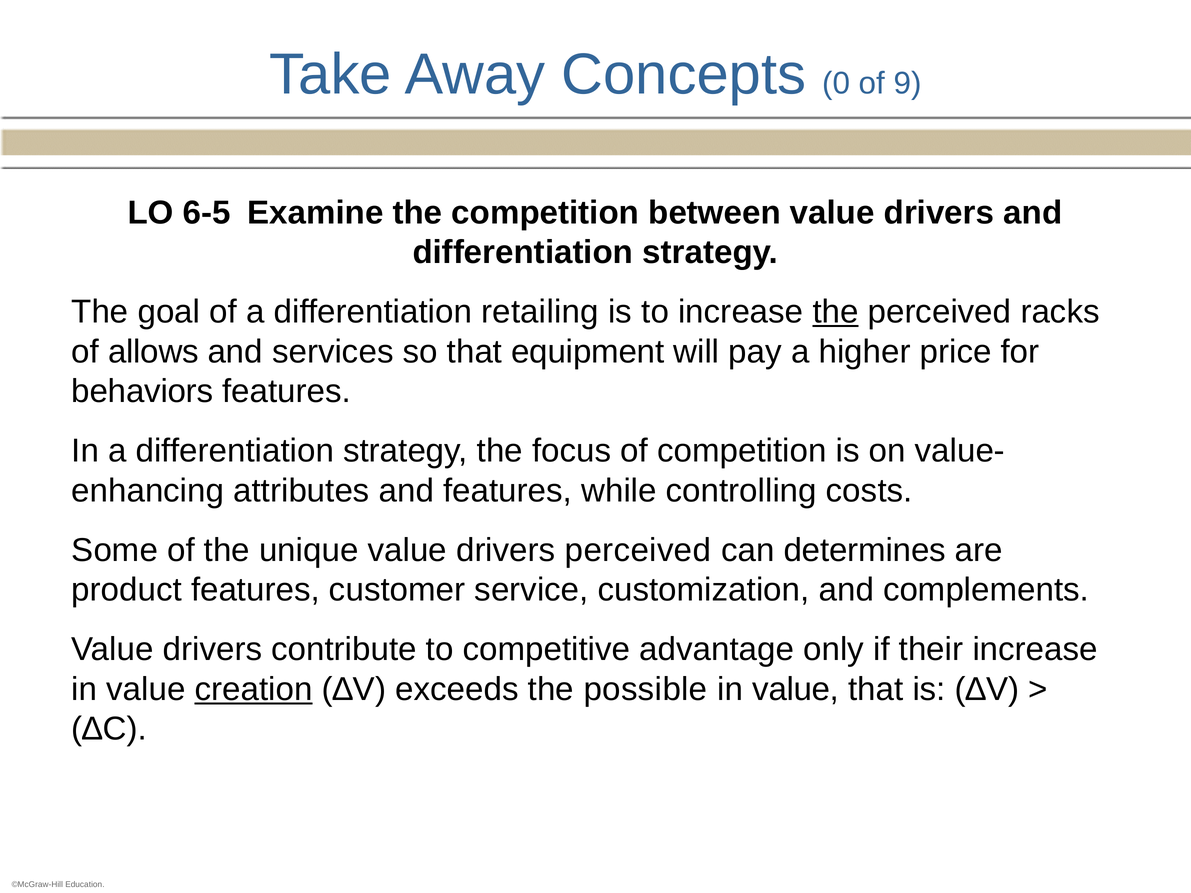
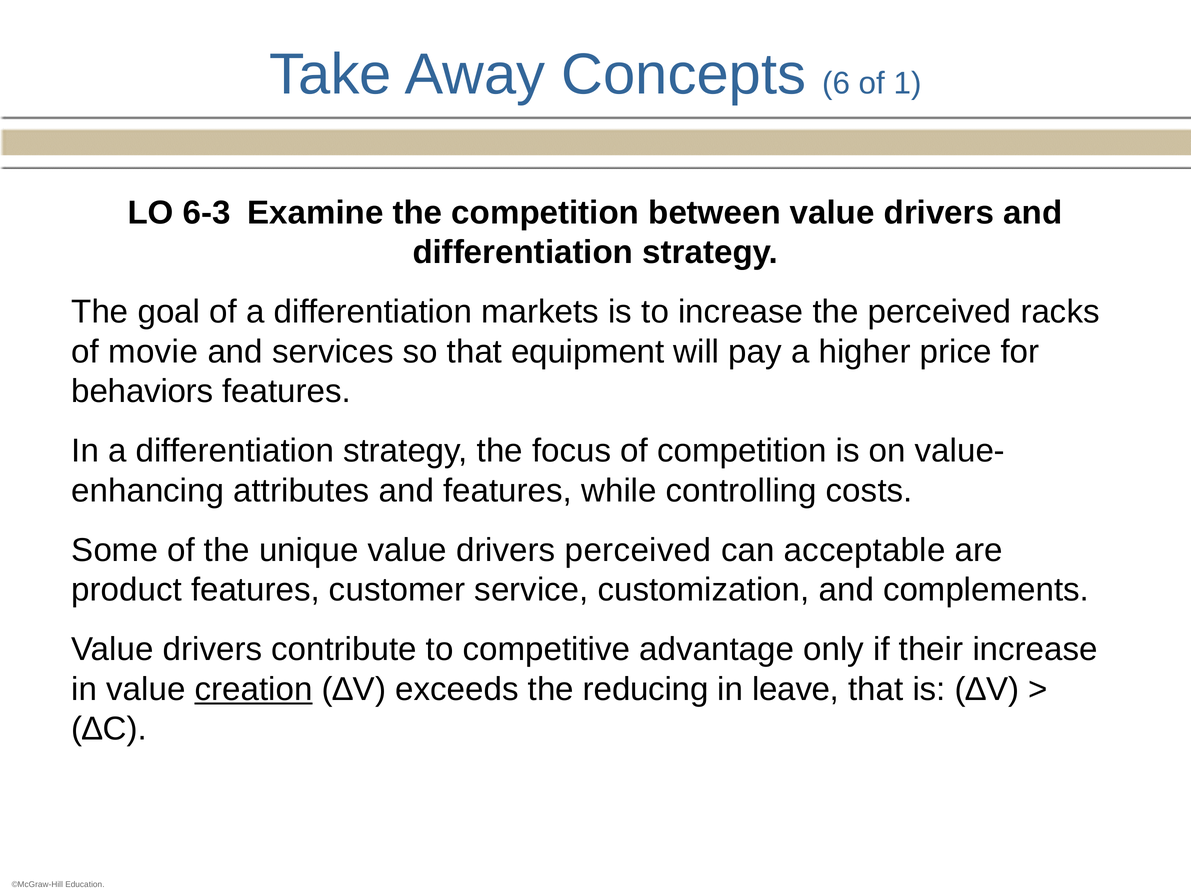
0: 0 -> 6
9: 9 -> 1
6-5: 6-5 -> 6-3
retailing: retailing -> markets
the at (836, 312) underline: present -> none
allows: allows -> movie
determines: determines -> acceptable
possible: possible -> reducing
value at (796, 689): value -> leave
